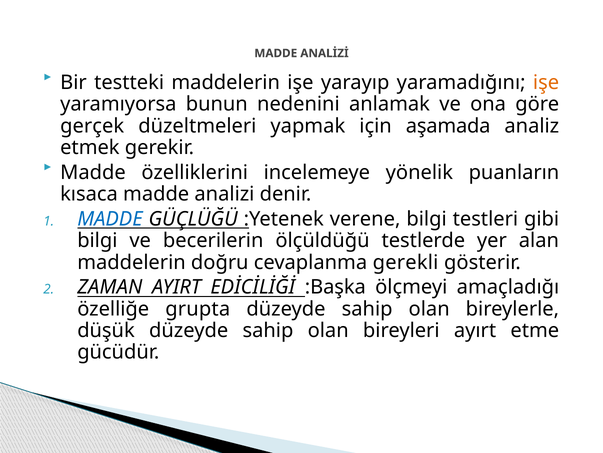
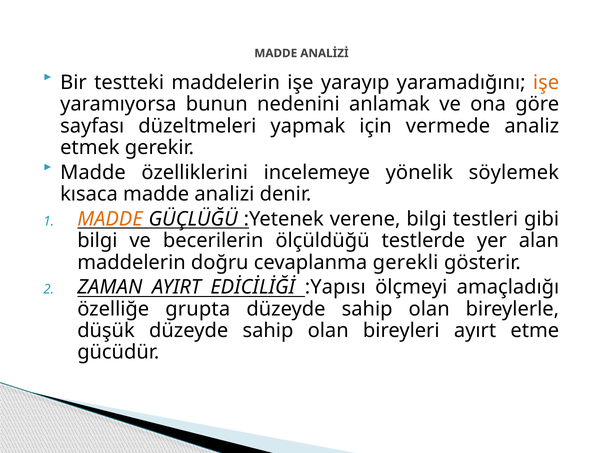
gerçek: gerçek -> sayfası
aşamada: aşamada -> vermede
puanların: puanların -> söylemek
MADDE at (110, 219) colour: blue -> orange
:Başka: :Başka -> :Yapısı
